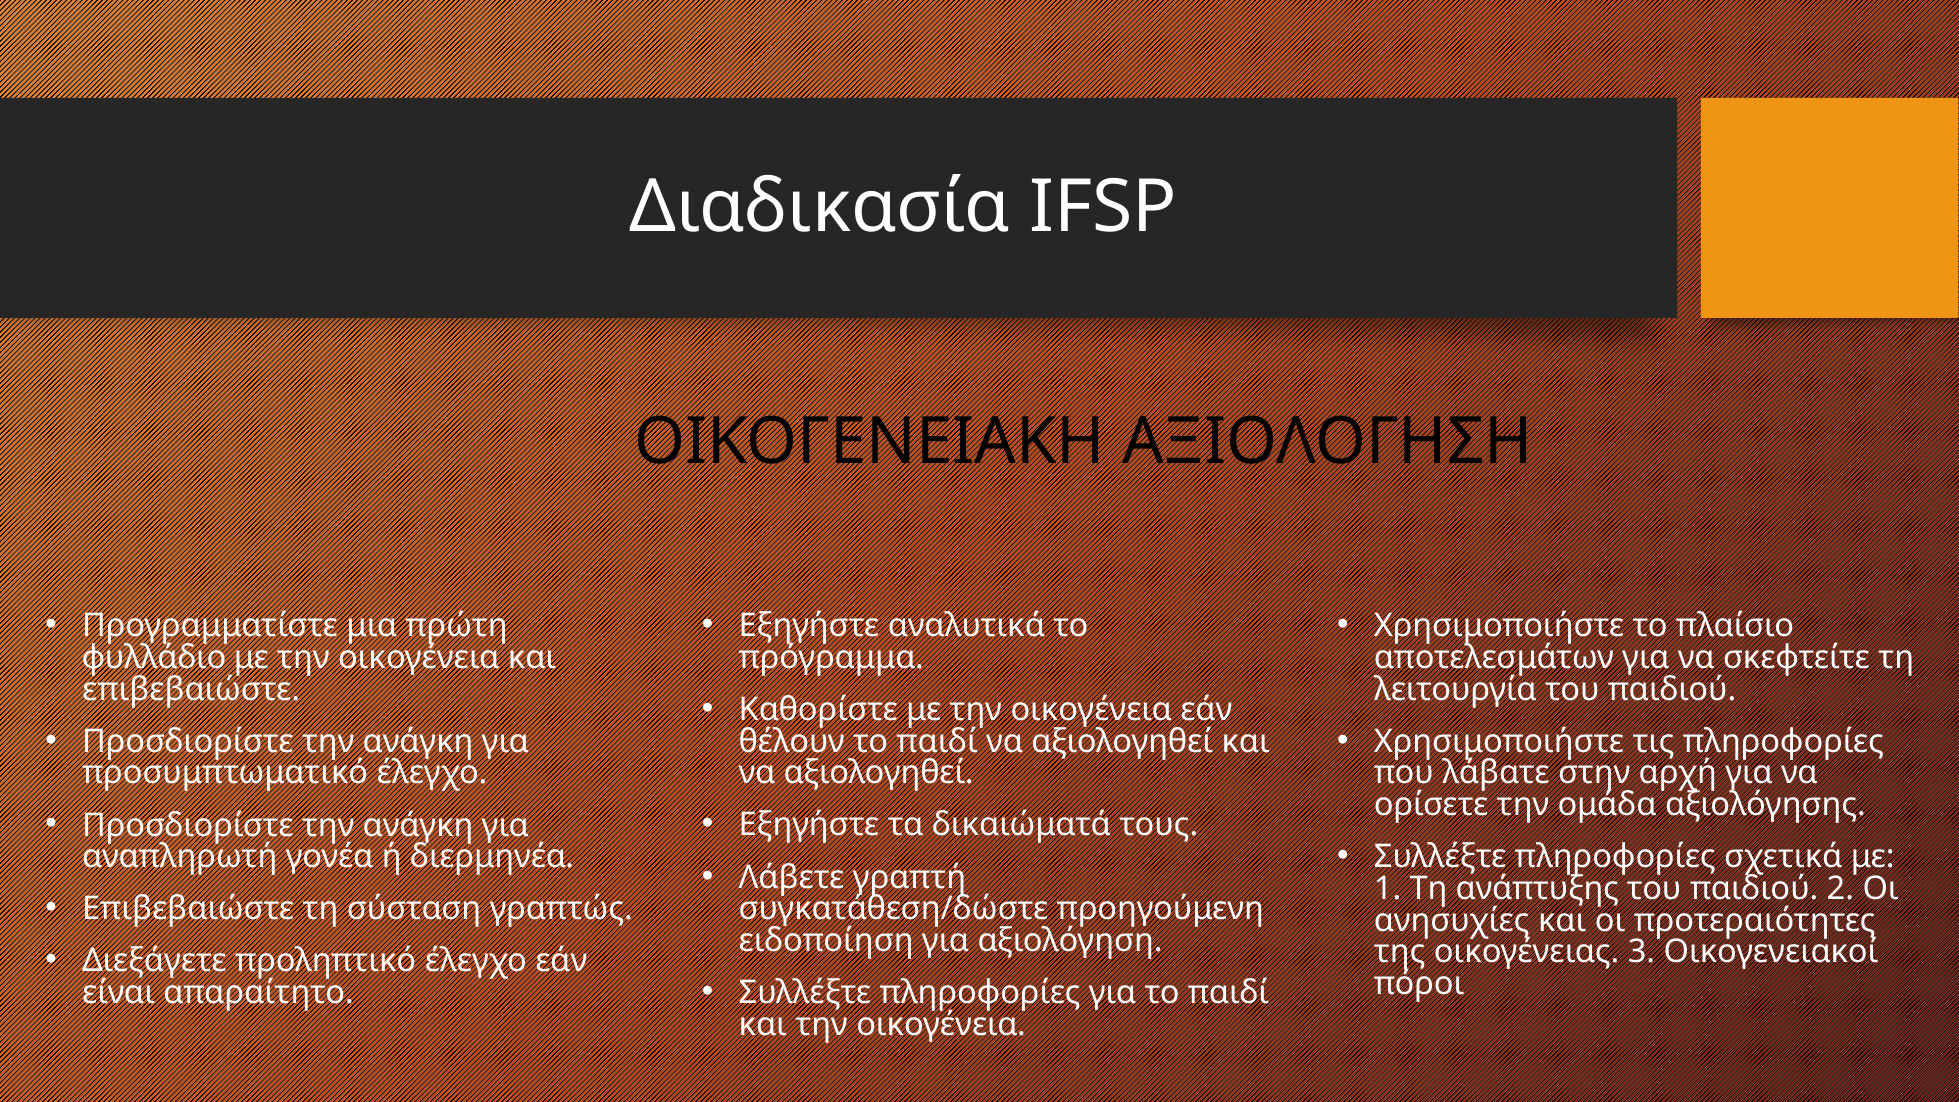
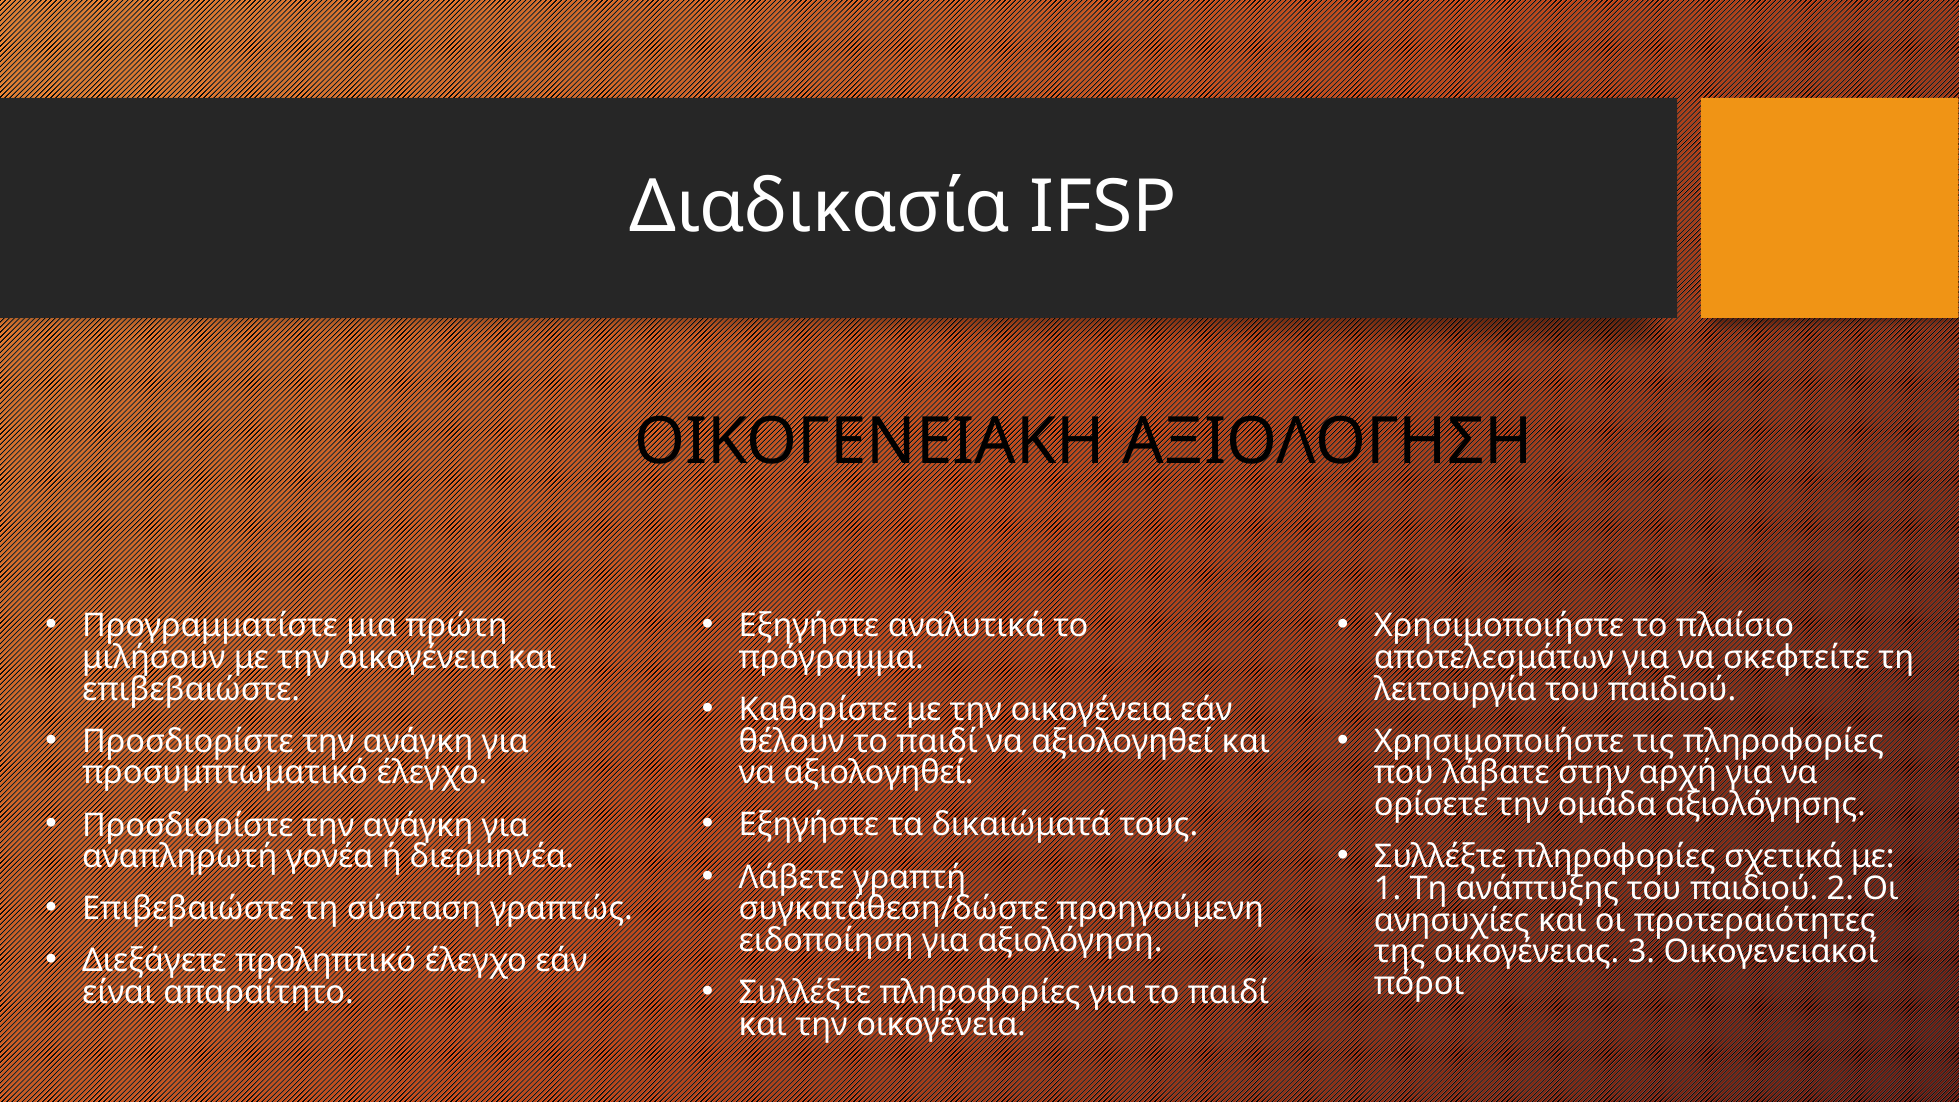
φυλλάδιο: φυλλάδιο -> μιλήσουν
